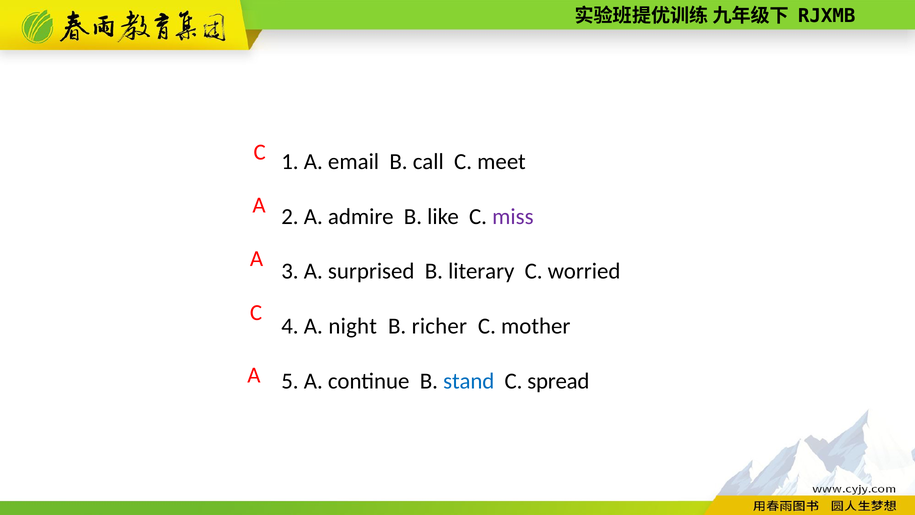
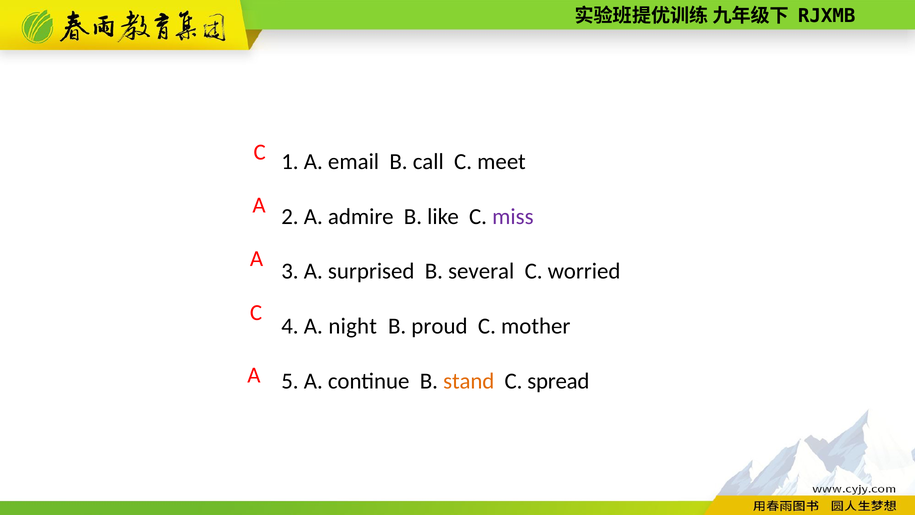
literary: literary -> several
richer: richer -> proud
stand colour: blue -> orange
